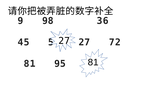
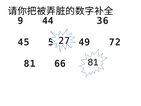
98: 98 -> 44
27 at (84, 42): 27 -> 49
95: 95 -> 66
